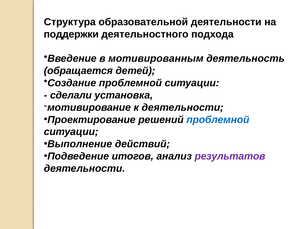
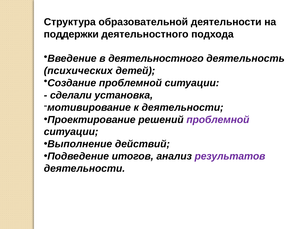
в мотивированным: мотивированным -> деятельностного
обращается: обращается -> психических
проблемной at (218, 120) colour: blue -> purple
